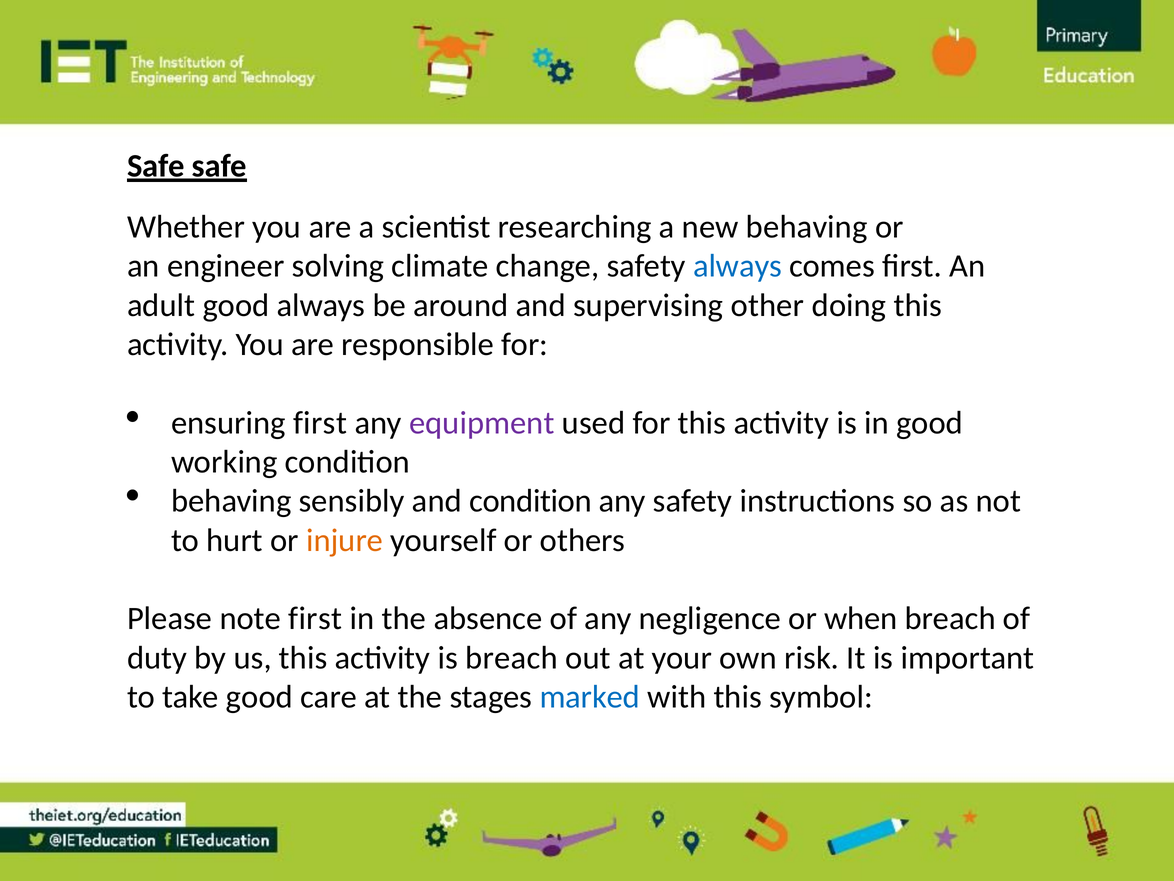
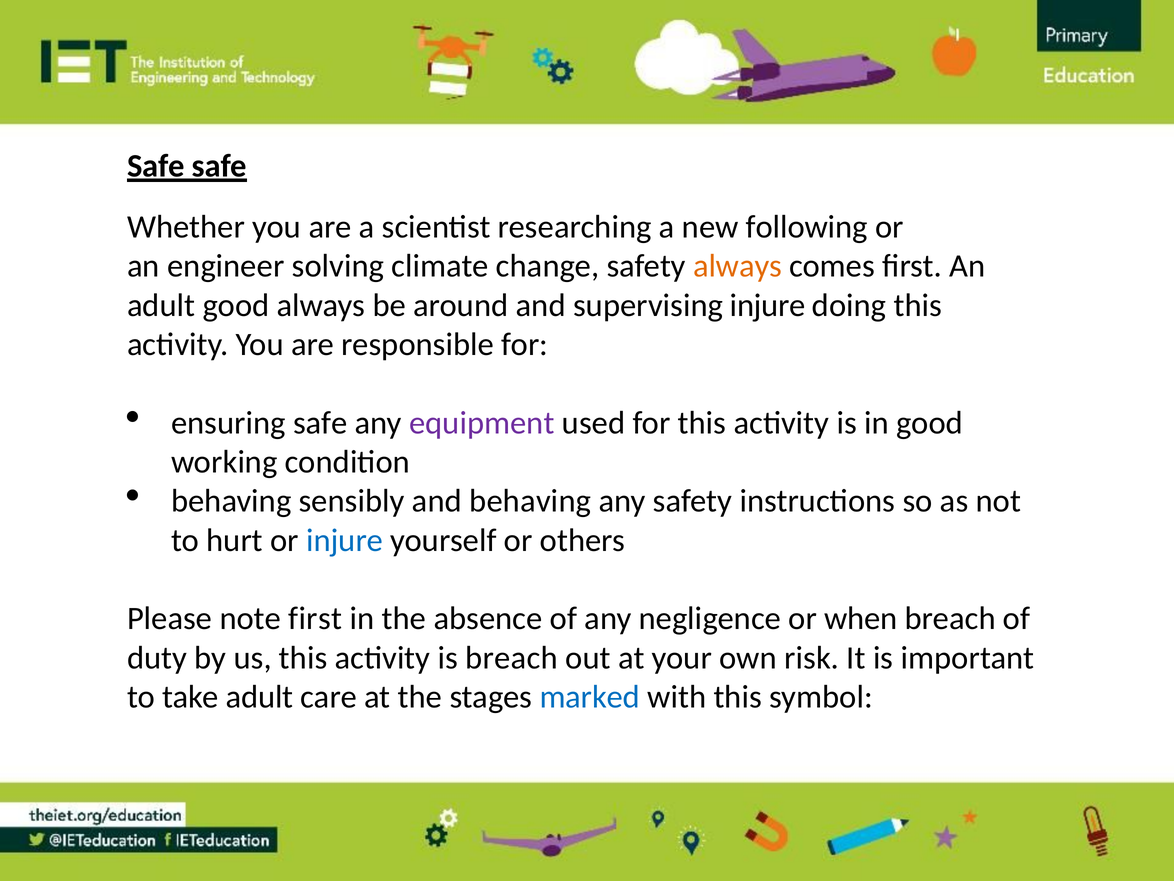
new behaving: behaving -> following
always at (738, 266) colour: blue -> orange
supervising other: other -> injure
ensuring first: first -> safe
and condition: condition -> behaving
injure at (345, 540) colour: orange -> blue
take good: good -> adult
